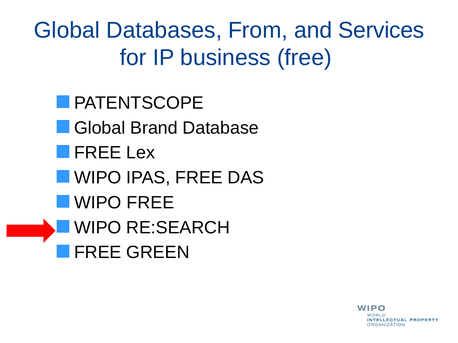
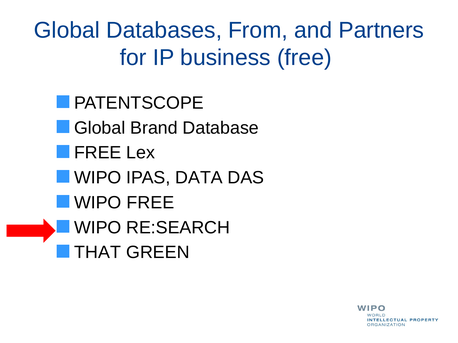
Services: Services -> Partners
IPAS FREE: FREE -> DATA
FREE at (98, 253): FREE -> THAT
